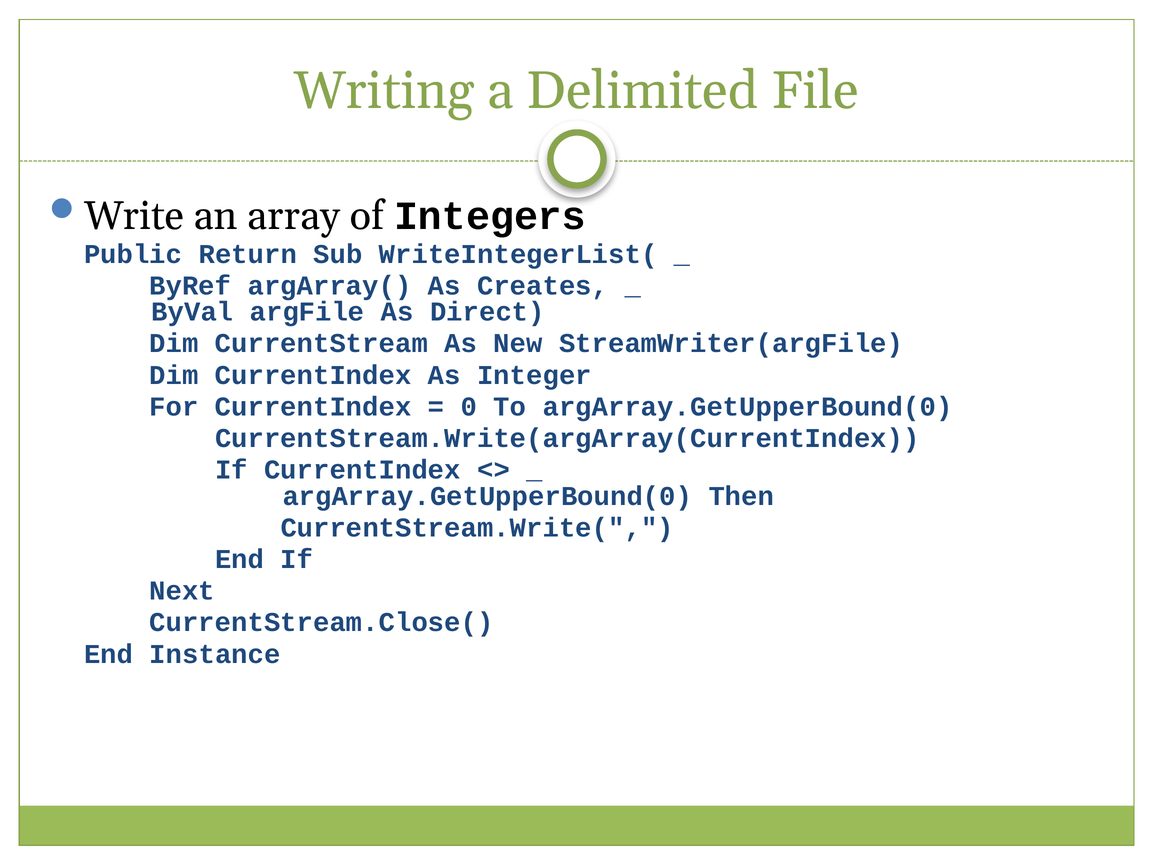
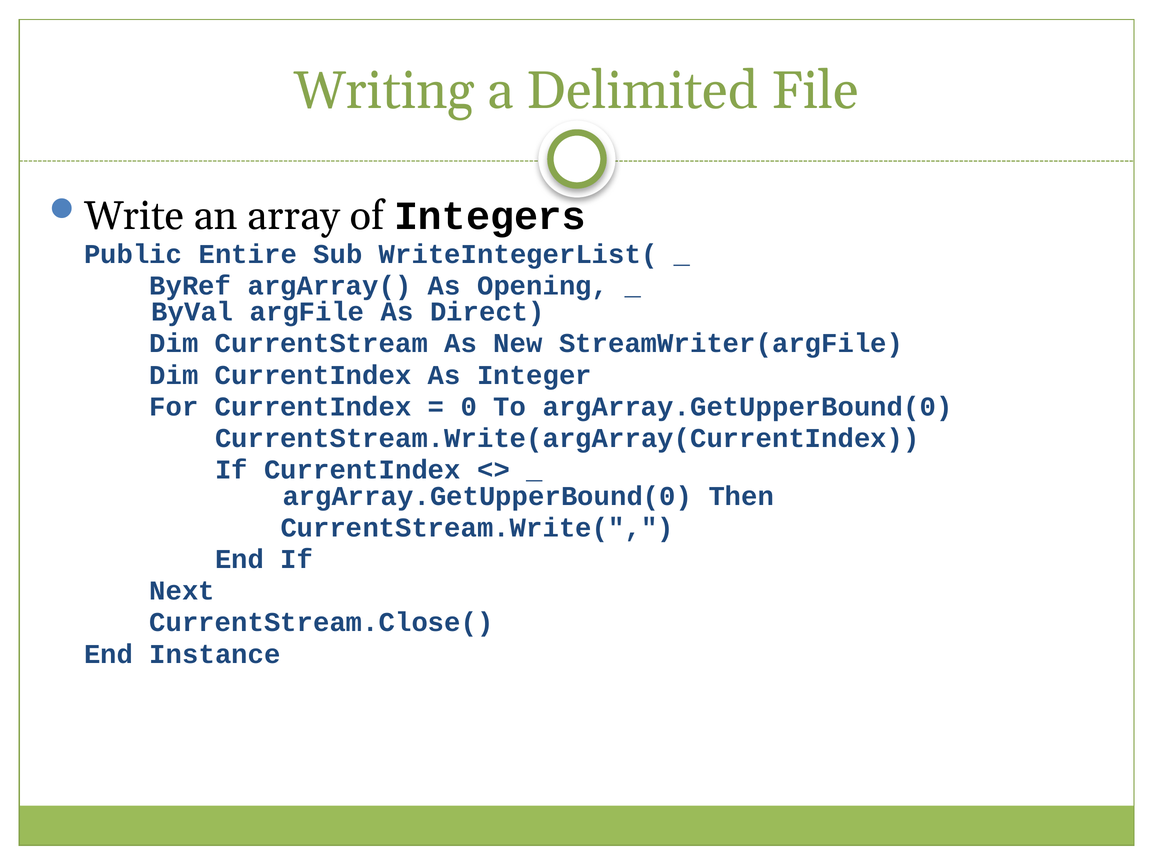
Return: Return -> Entire
Creates: Creates -> Opening
